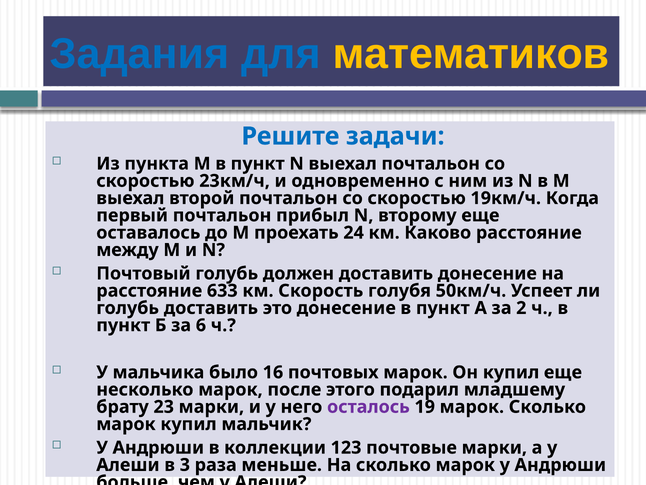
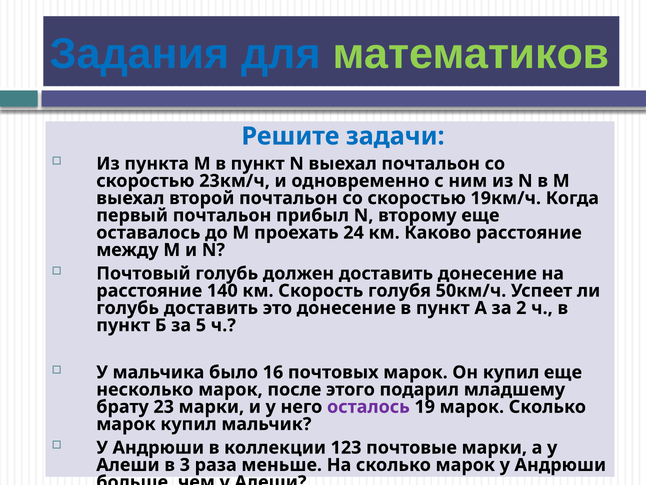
математиков colour: yellow -> light green
633: 633 -> 140
6: 6 -> 5
